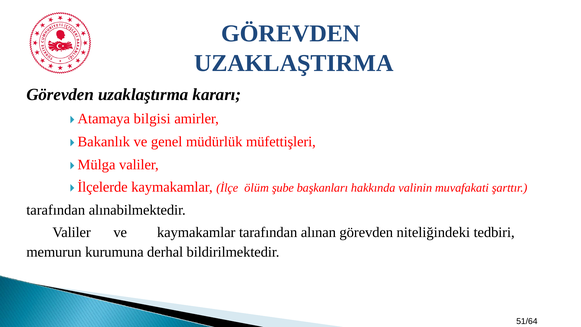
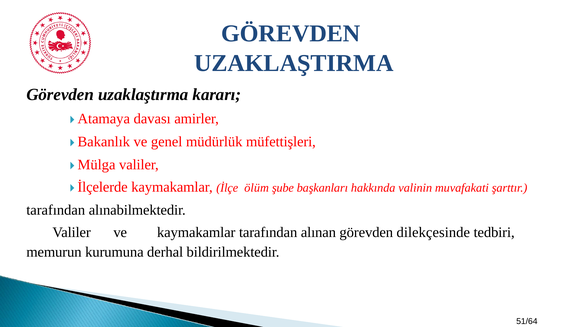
bilgisi: bilgisi -> davası
niteliğindeki: niteliğindeki -> dilekçesinde
